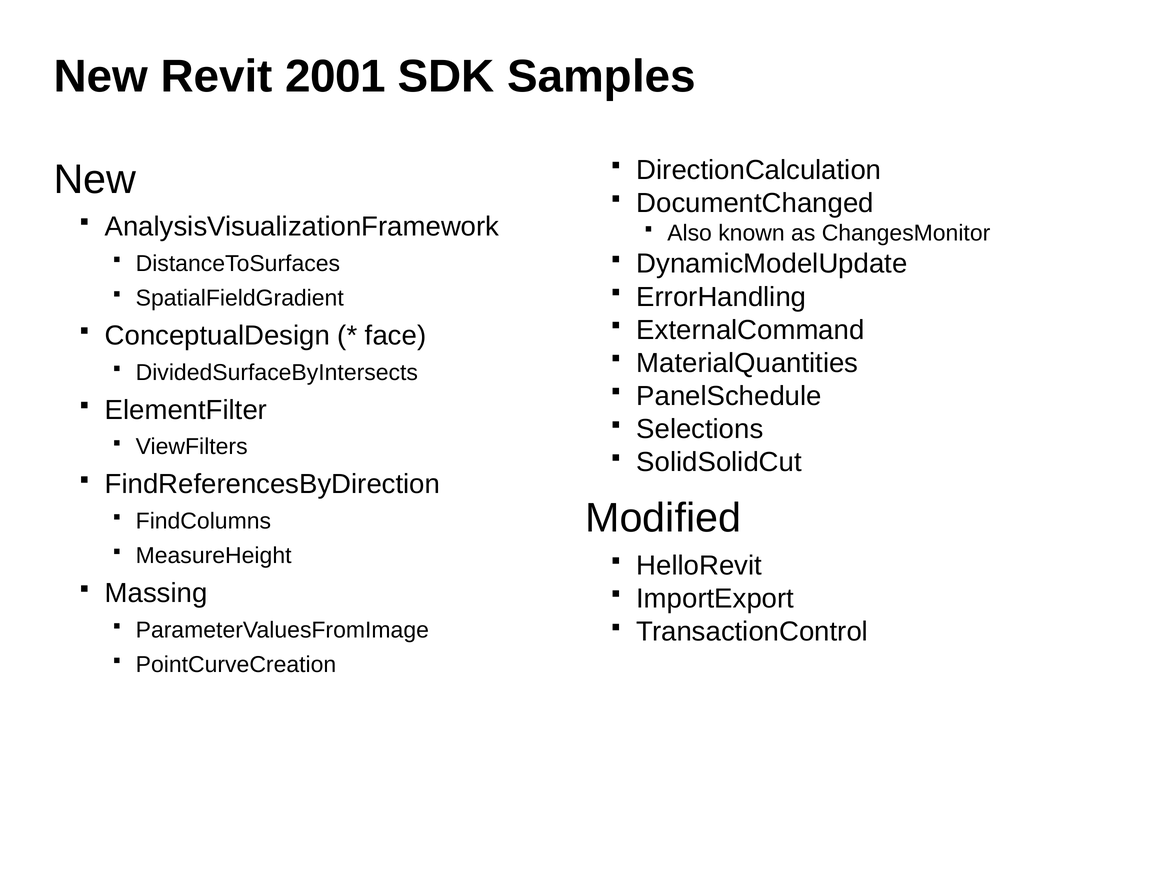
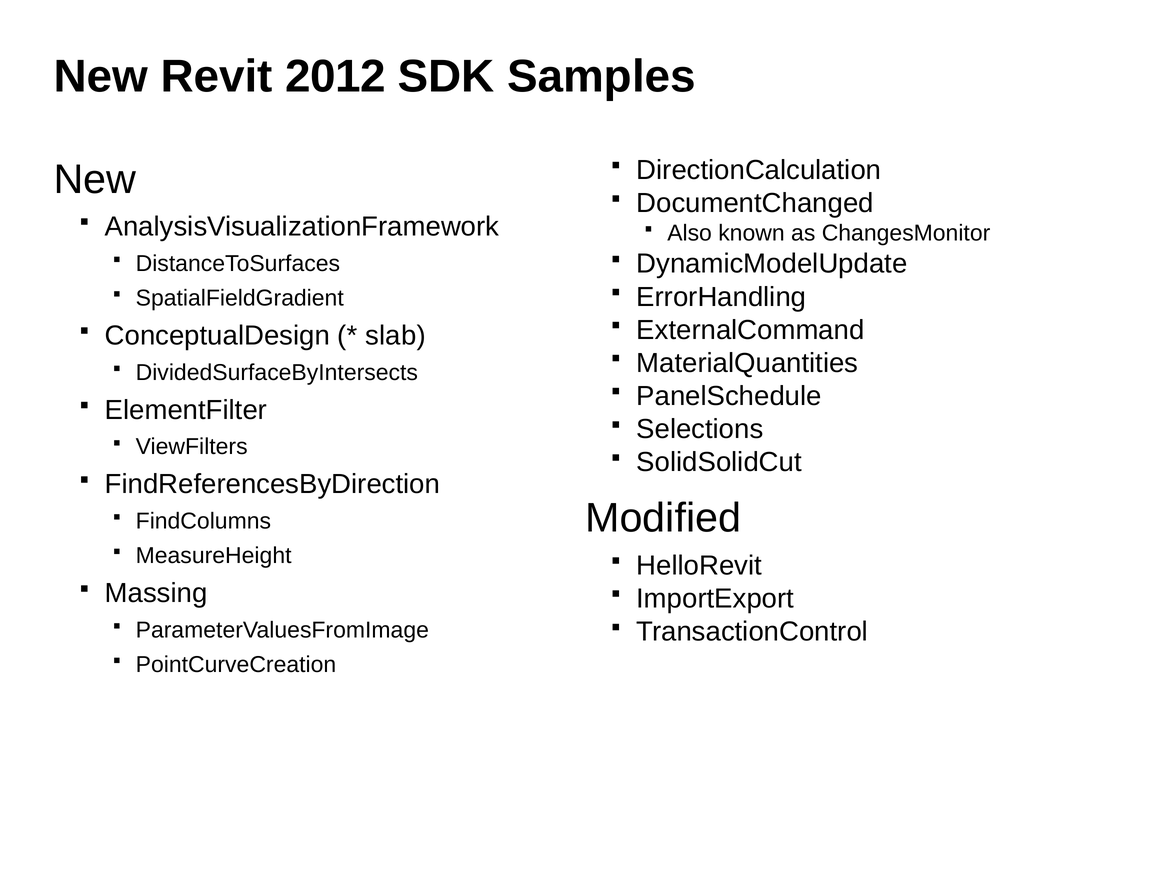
2001: 2001 -> 2012
face: face -> slab
